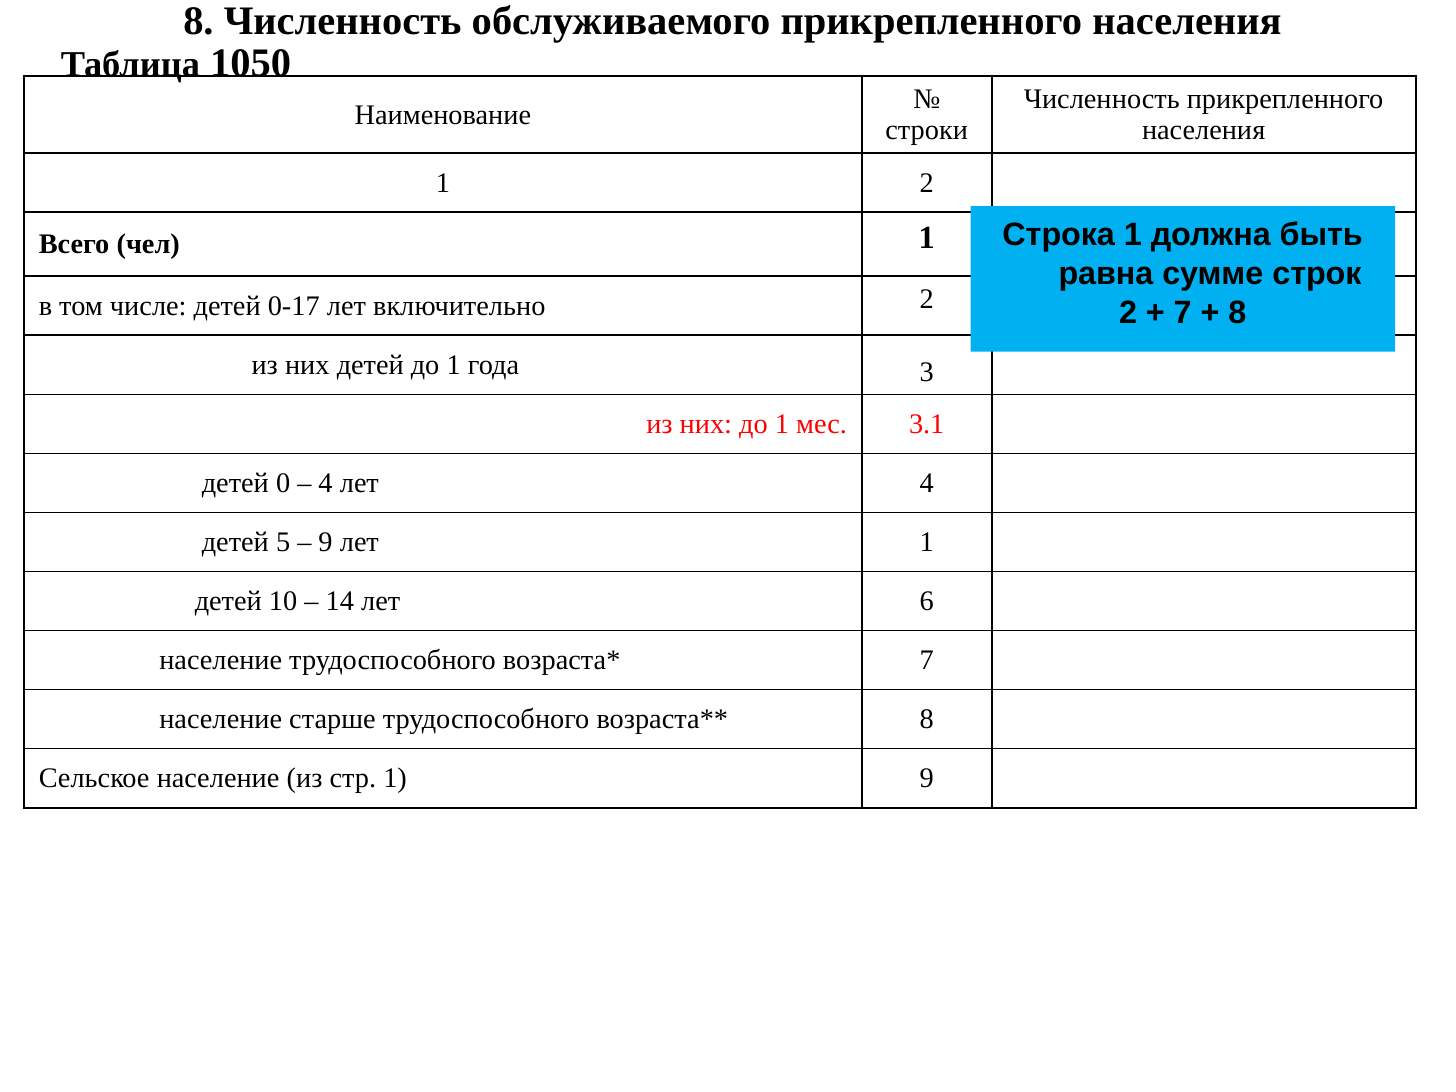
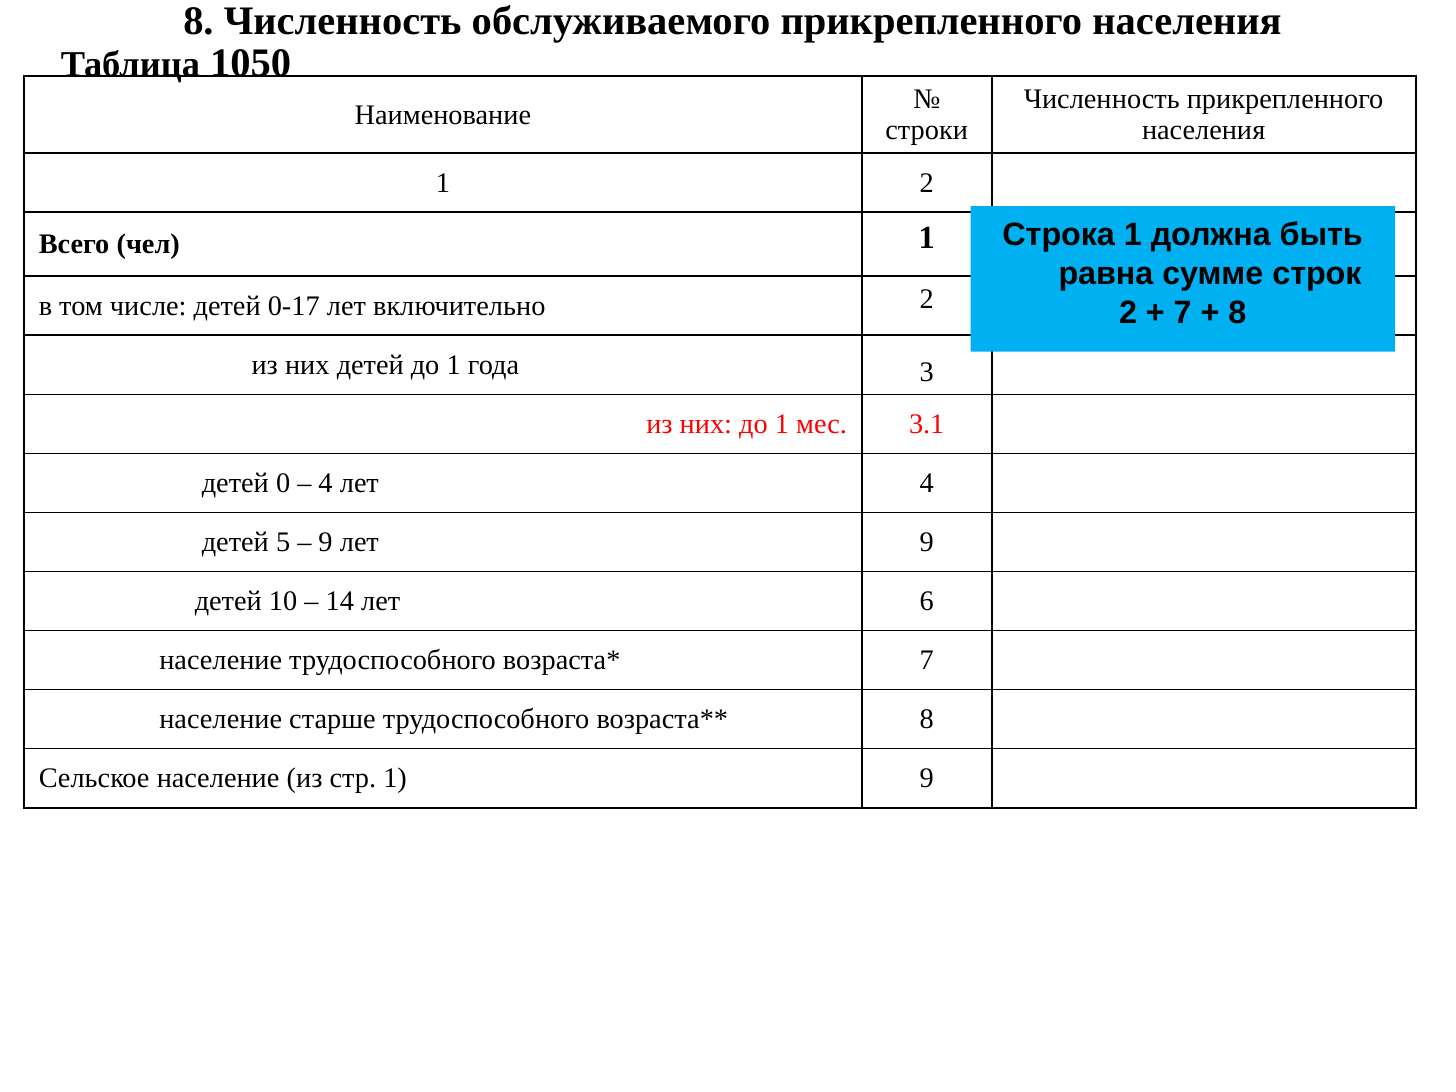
лет 1: 1 -> 9
